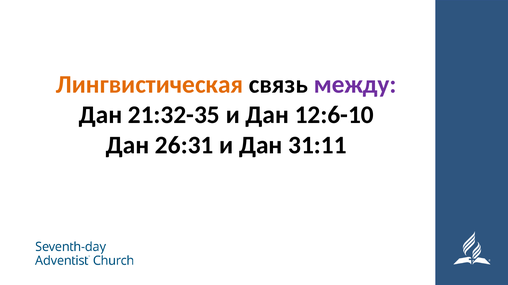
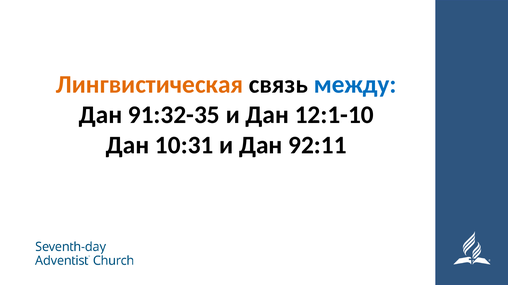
между colour: purple -> blue
21:32-35: 21:32-35 -> 91:32-35
12:6-10: 12:6-10 -> 12:1-10
26:31: 26:31 -> 10:31
31:11: 31:11 -> 92:11
